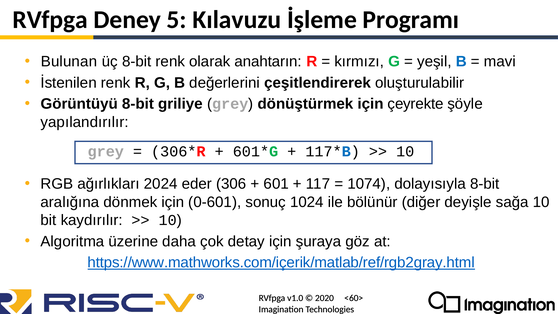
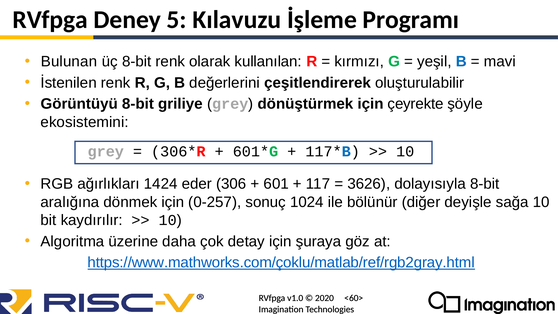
anahtarın: anahtarın -> kullanılan
yapılandırılır: yapılandırılır -> ekosistemini
2024: 2024 -> 1424
1074: 1074 -> 3626
0-601: 0-601 -> 0-257
https://www.mathworks.com/içerik/matlab/ref/rgb2gray.html: https://www.mathworks.com/içerik/matlab/ref/rgb2gray.html -> https://www.mathworks.com/çoklu/matlab/ref/rgb2gray.html
